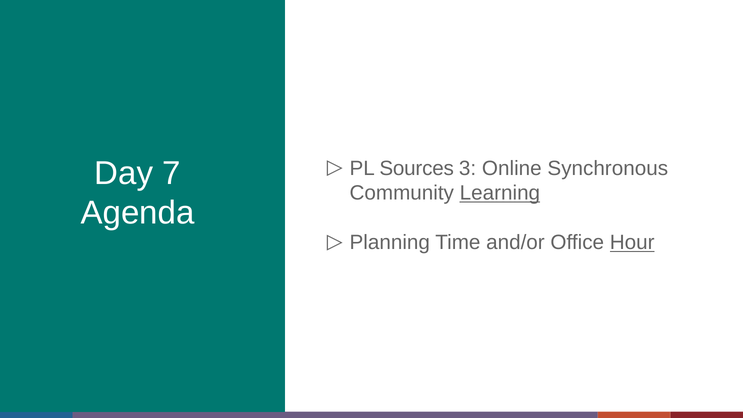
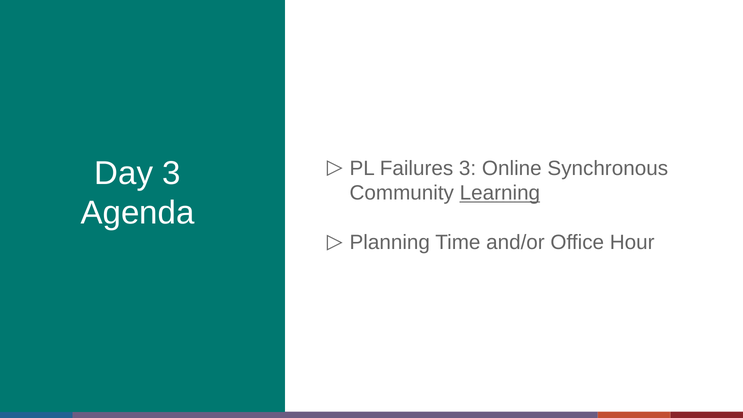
Sources: Sources -> Failures
Day 7: 7 -> 3
Hour underline: present -> none
